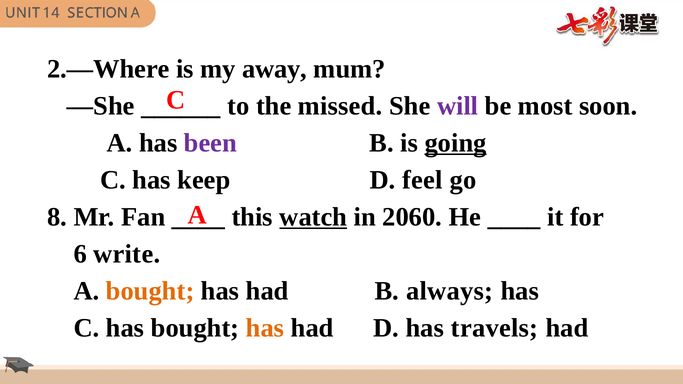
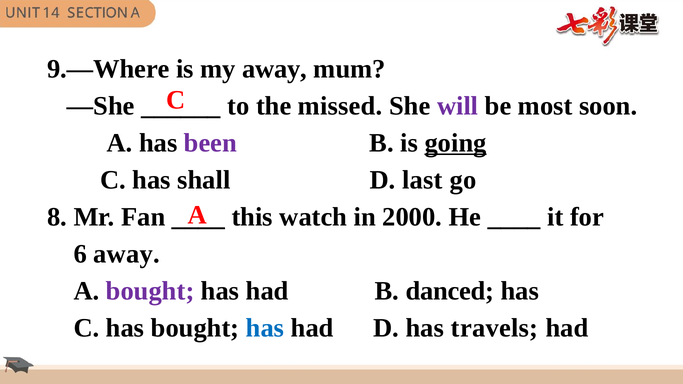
2.—Where: 2.—Where -> 9.—Where
keep: keep -> shall
feel: feel -> last
watch underline: present -> none
2060: 2060 -> 2000
6 write: write -> away
bought at (150, 291) colour: orange -> purple
always: always -> danced
has at (265, 328) colour: orange -> blue
